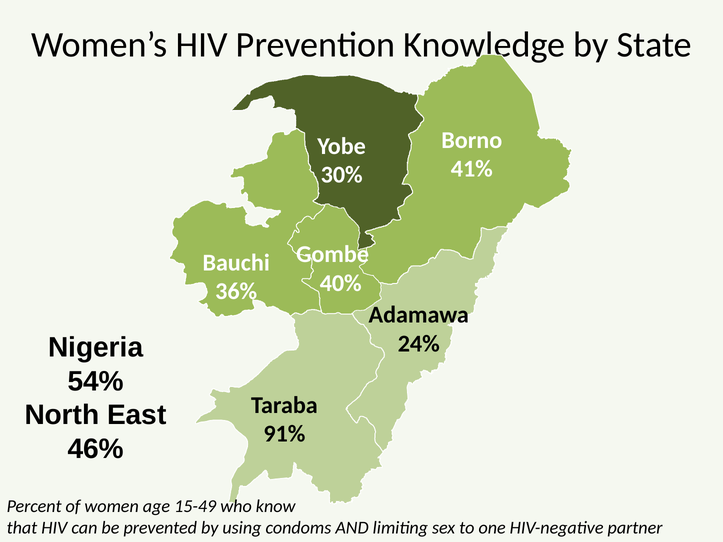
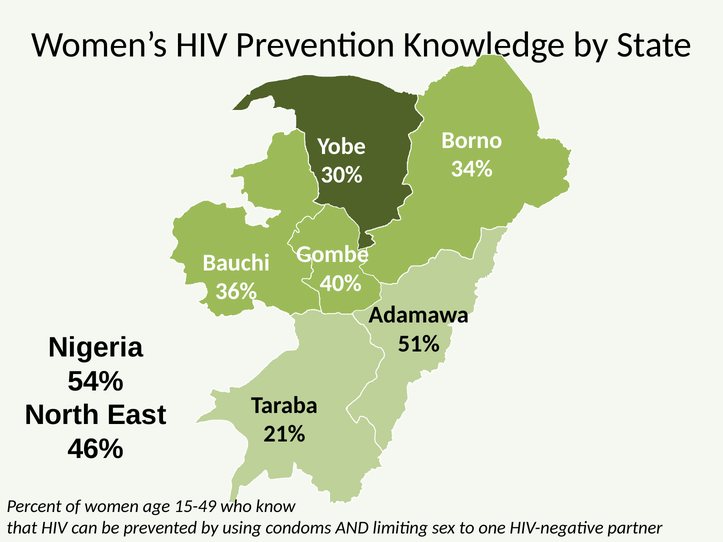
41%: 41% -> 34%
24%: 24% -> 51%
91%: 91% -> 21%
